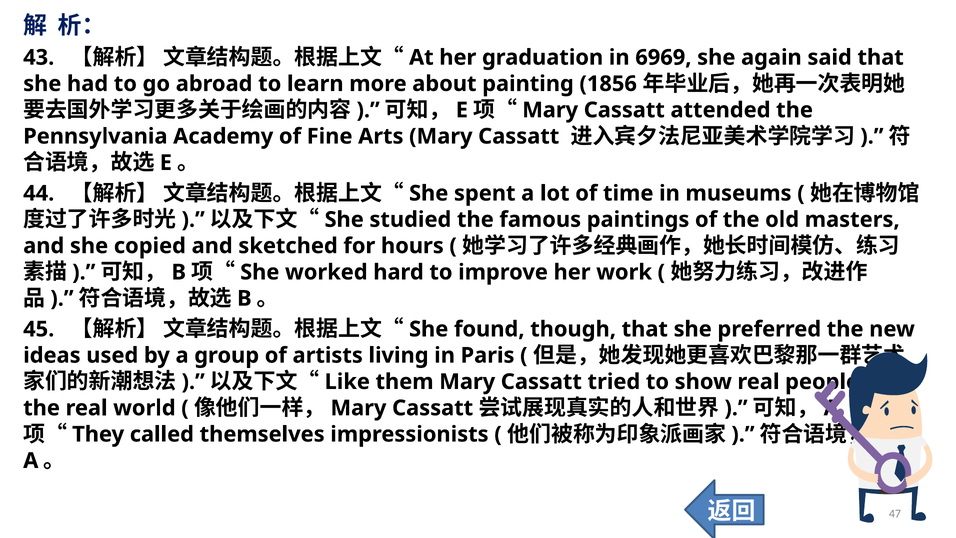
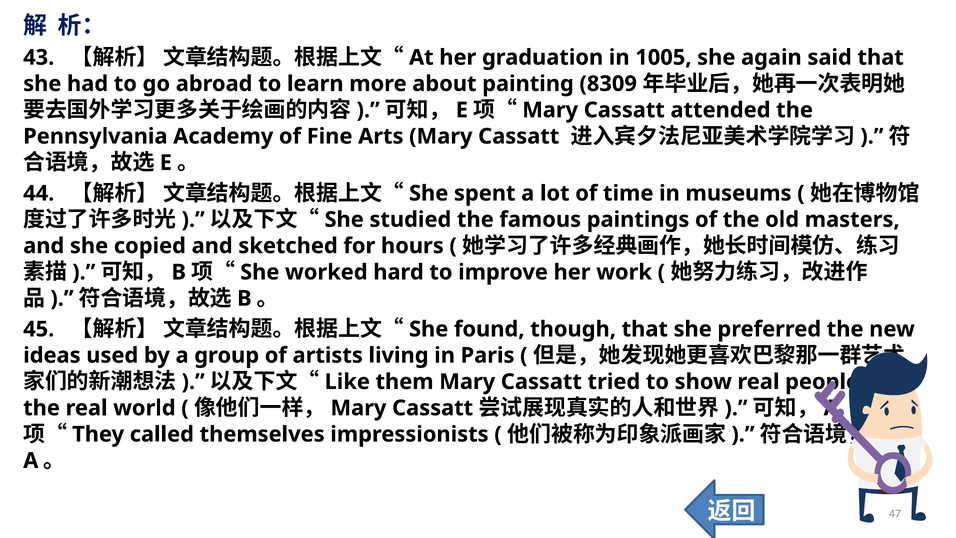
6969: 6969 -> 1005
1856: 1856 -> 8309
